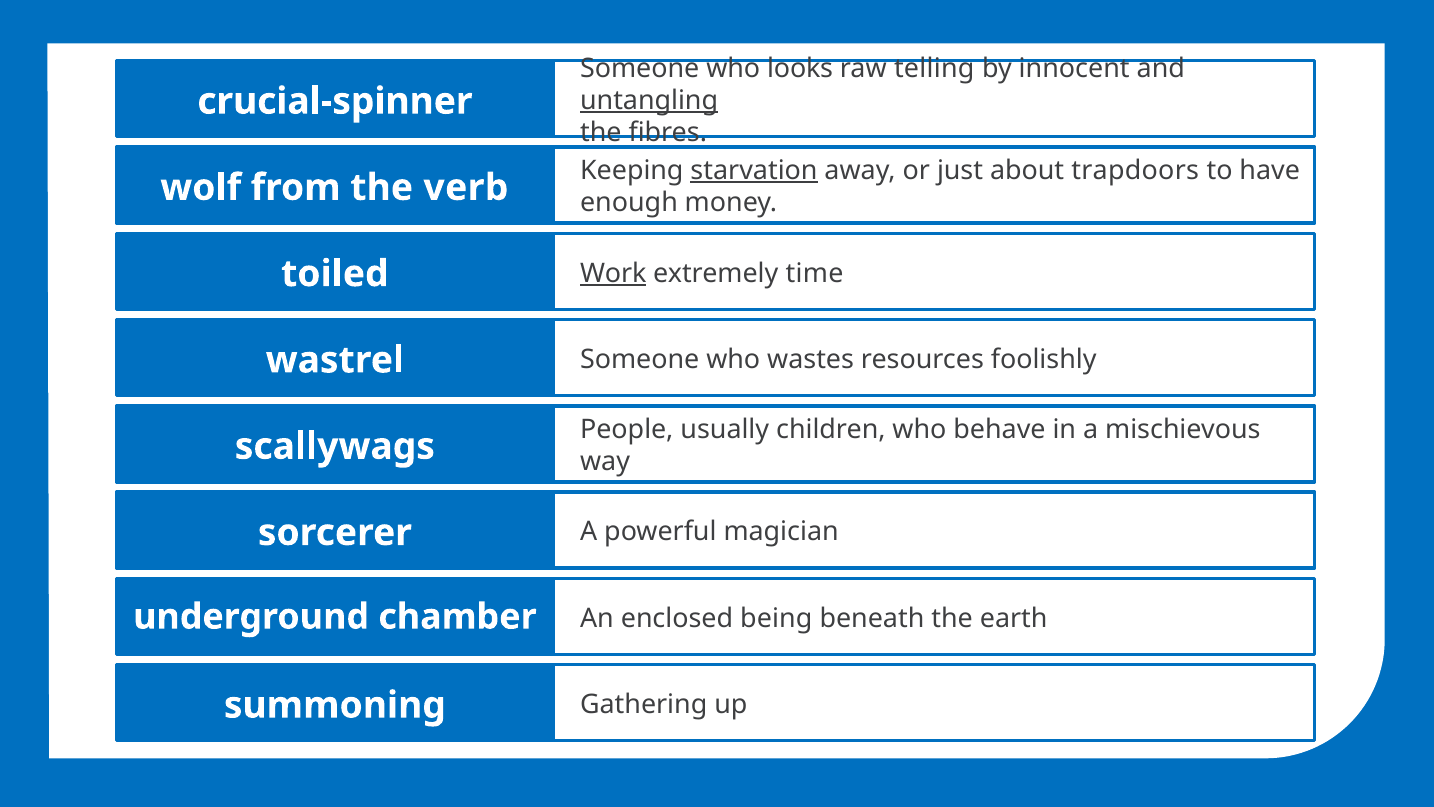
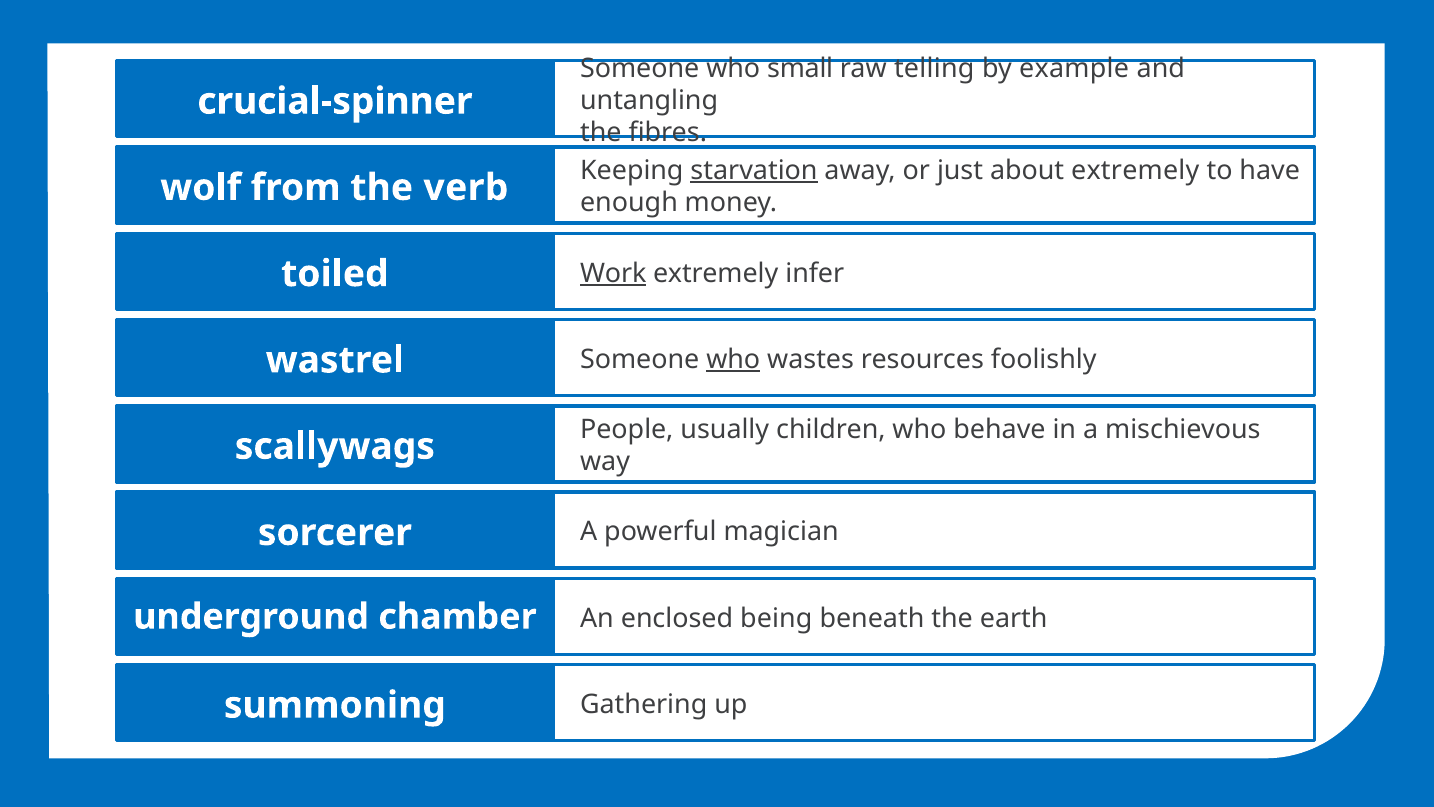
looks: looks -> small
innocent: innocent -> example
untangling underline: present -> none
about trapdoors: trapdoors -> extremely
time: time -> infer
who at (733, 359) underline: none -> present
